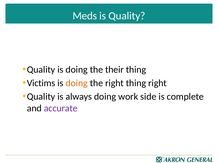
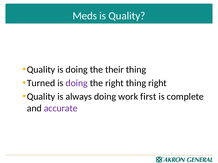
Victims: Victims -> Turned
doing at (77, 83) colour: orange -> purple
side: side -> first
